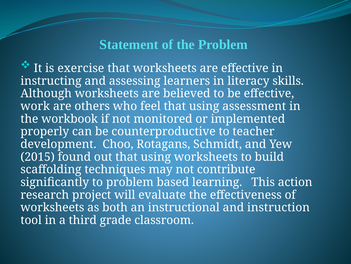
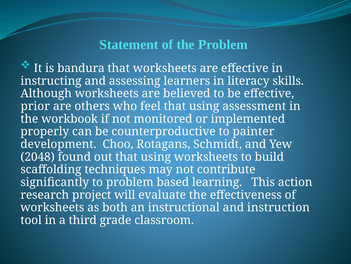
exercise: exercise -> bandura
work: work -> prior
teacher: teacher -> painter
2015: 2015 -> 2048
